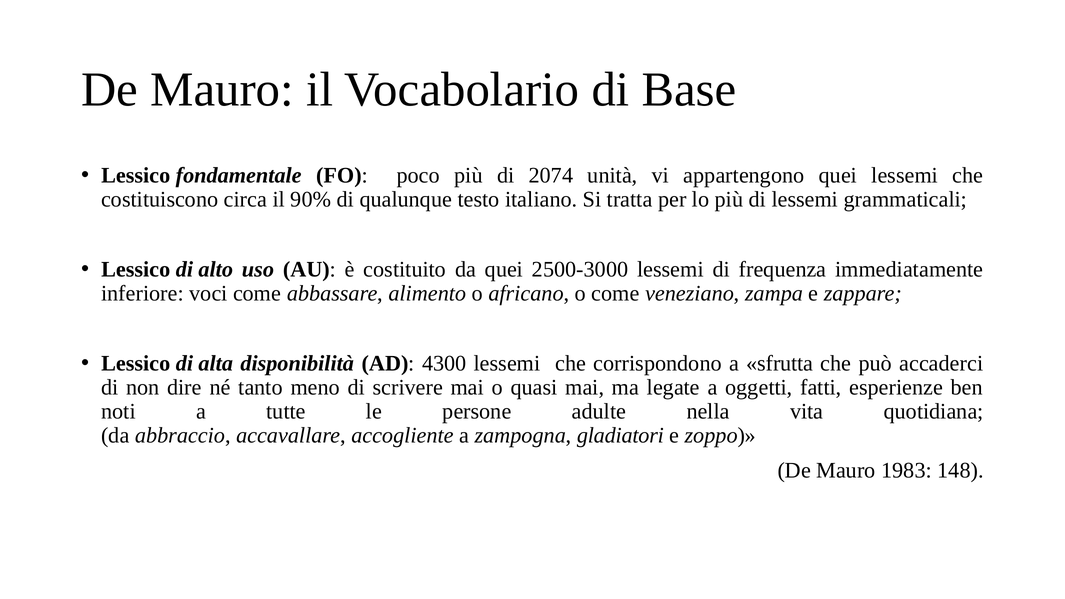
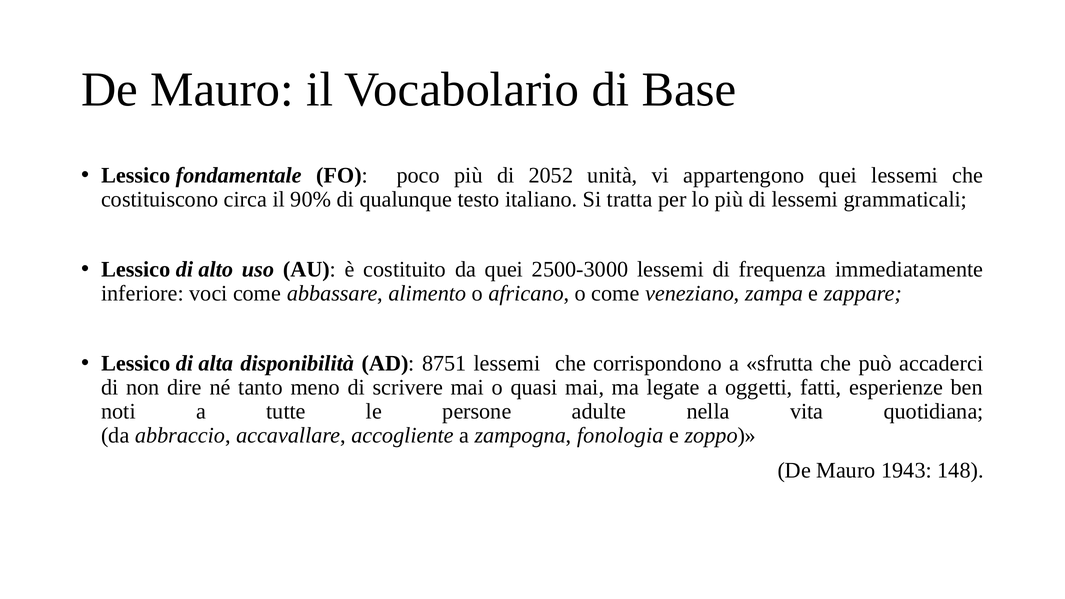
2074: 2074 -> 2052
4300: 4300 -> 8751
gladiatori: gladiatori -> fonologia
1983: 1983 -> 1943
